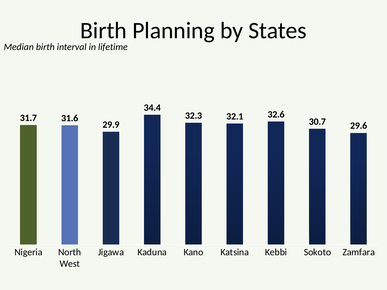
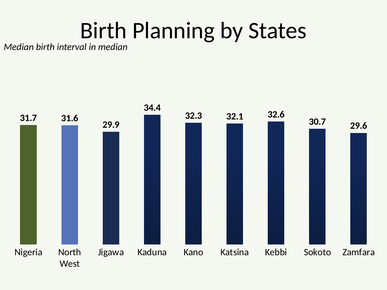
in lifetime: lifetime -> median
